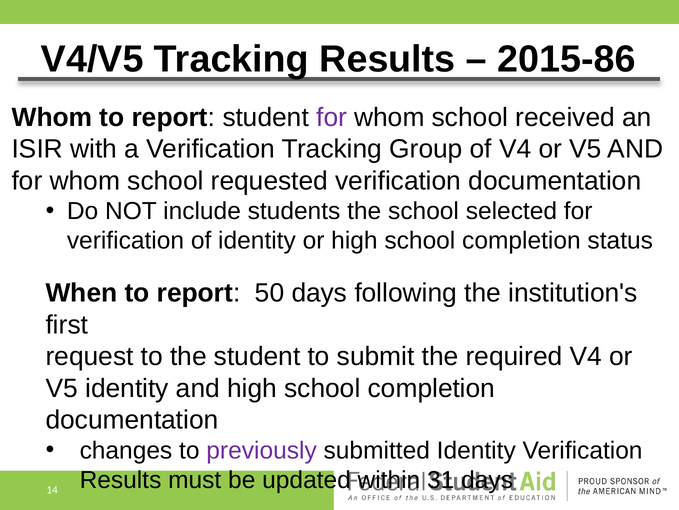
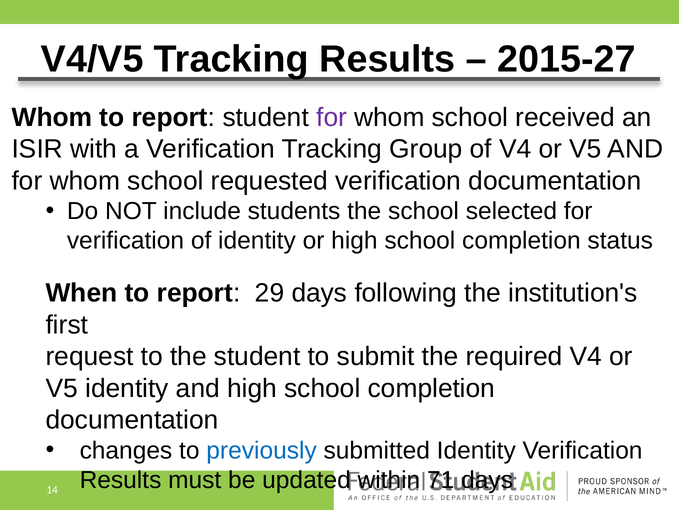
2015-86: 2015-86 -> 2015-27
50: 50 -> 29
previously colour: purple -> blue
31: 31 -> 71
